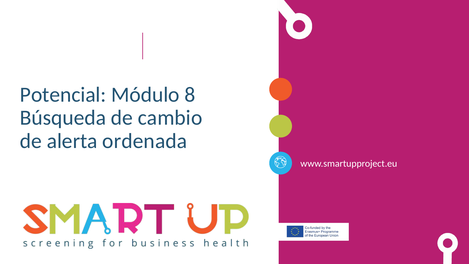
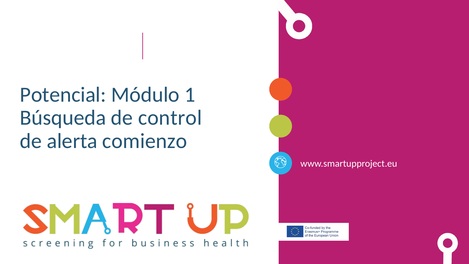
8: 8 -> 1
cambio: cambio -> control
ordenada: ordenada -> comienzo
